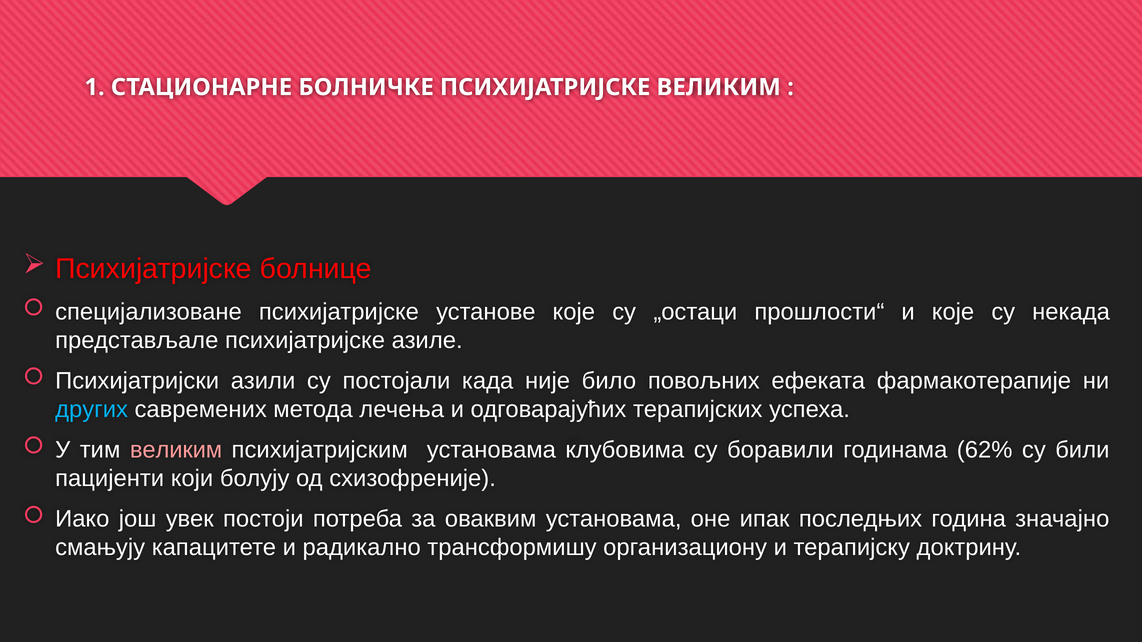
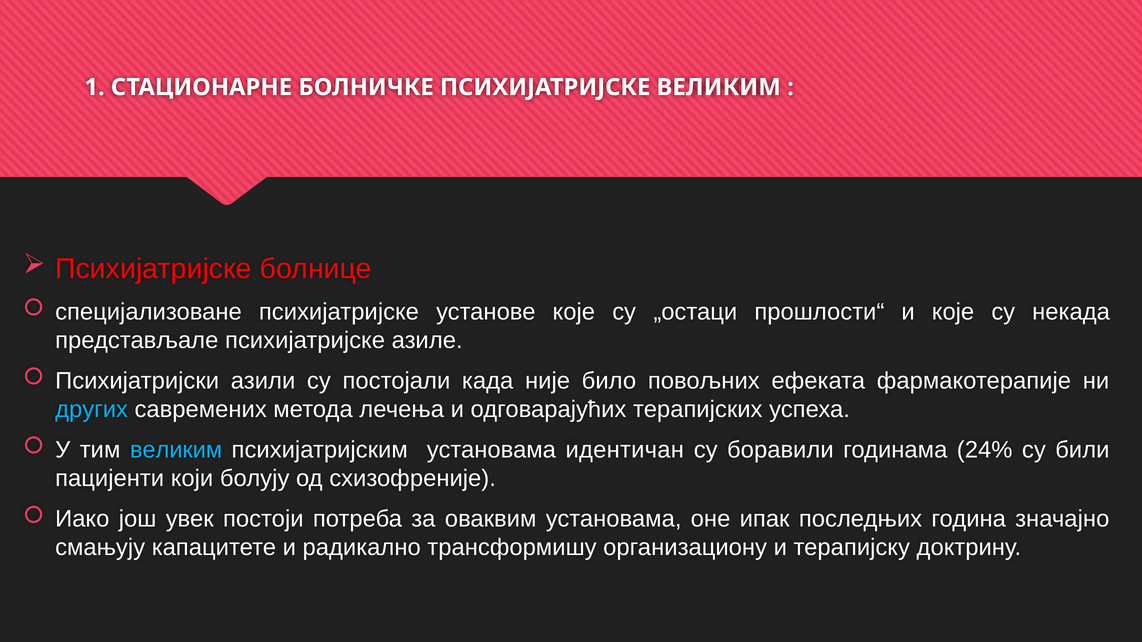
великим at (176, 450) colour: pink -> light blue
клубовима: клубовима -> идентичан
62%: 62% -> 24%
